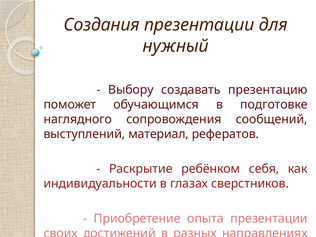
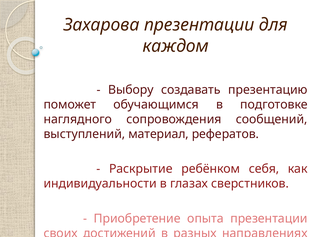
Создания: Создания -> Захарова
нужный: нужный -> каждом
